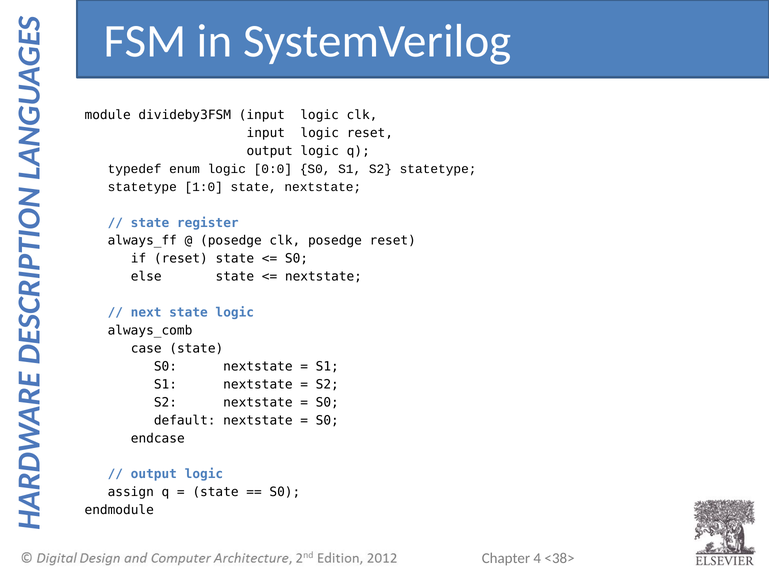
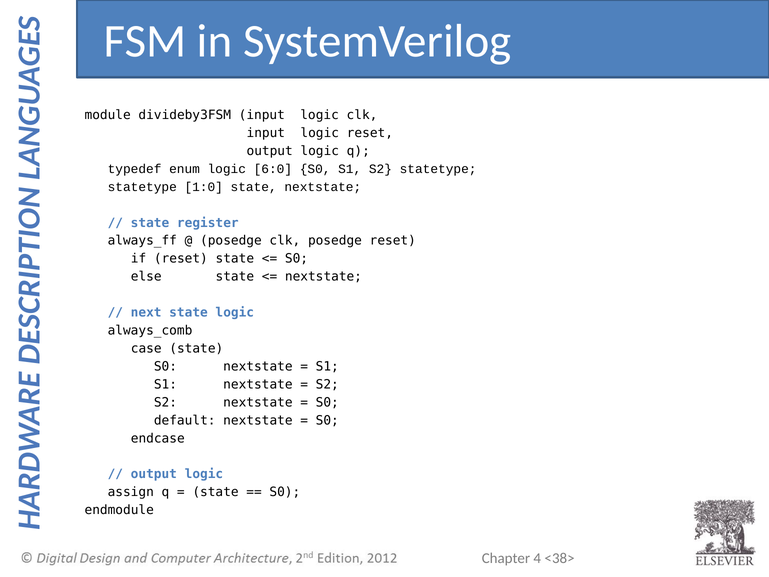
0:0: 0:0 -> 6:0
